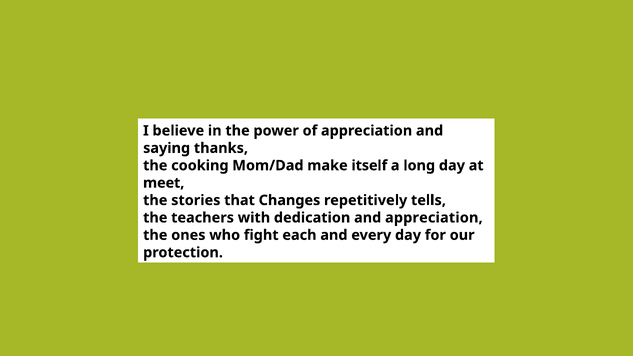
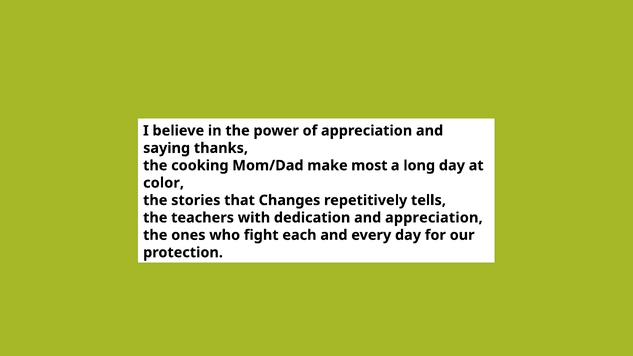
itself: itself -> most
meet: meet -> color
